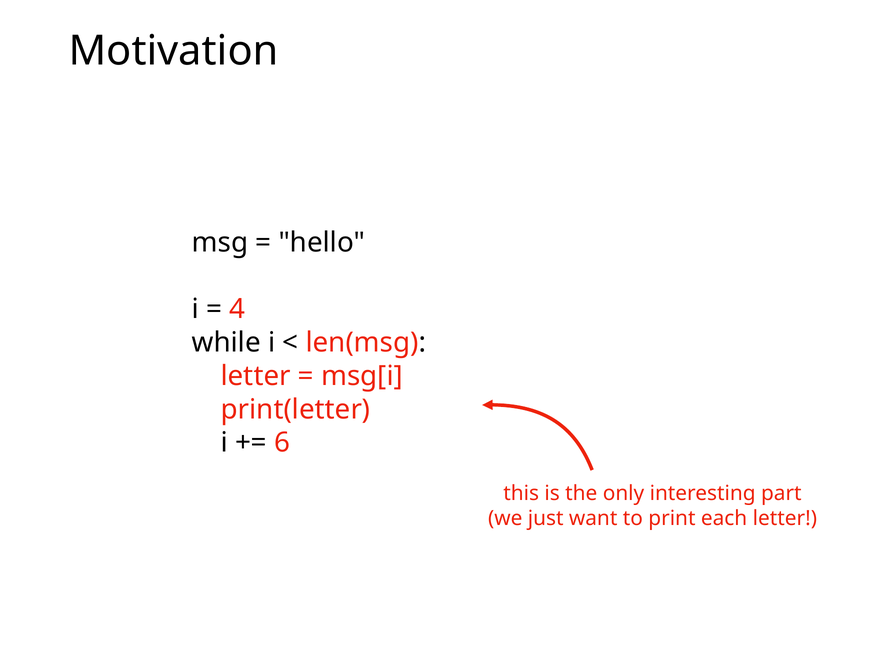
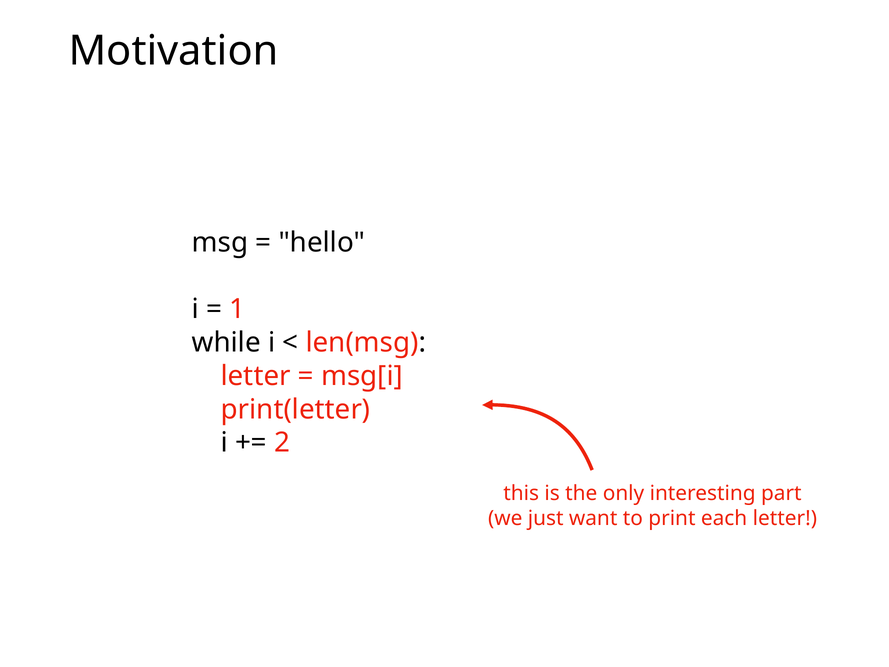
4: 4 -> 1
6: 6 -> 2
